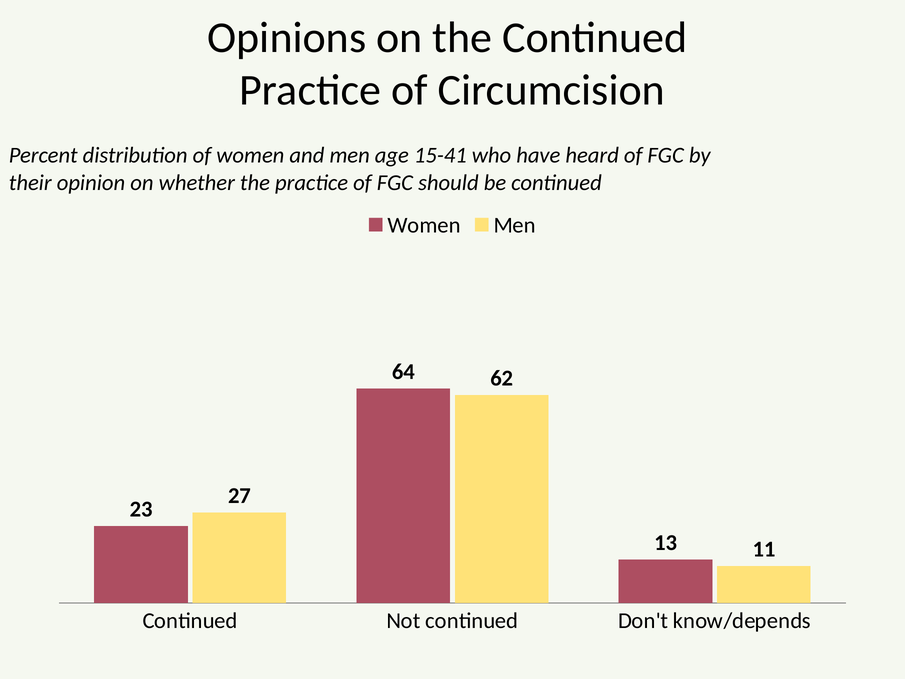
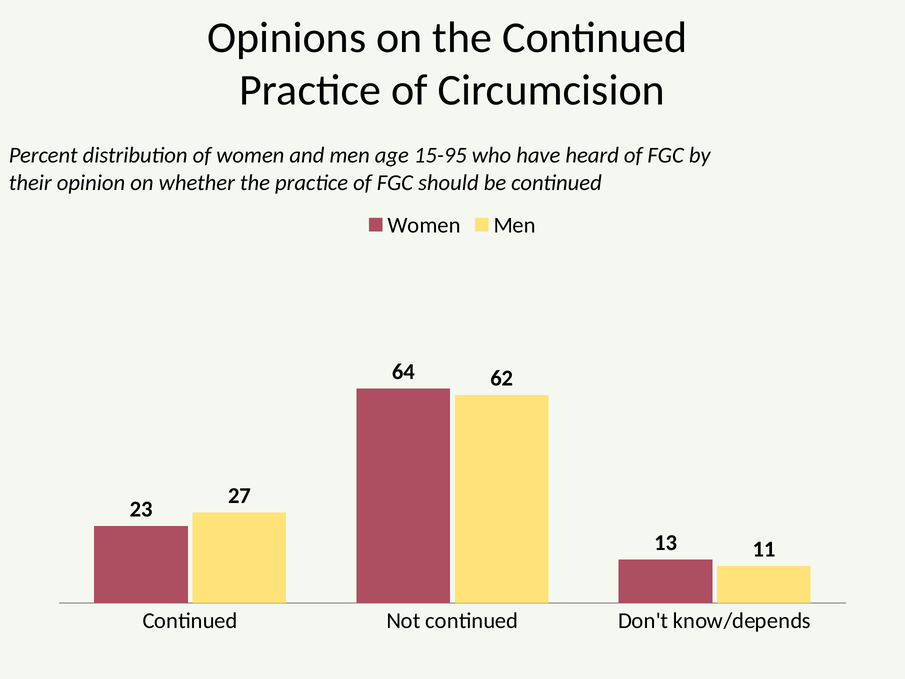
15-41: 15-41 -> 15-95
